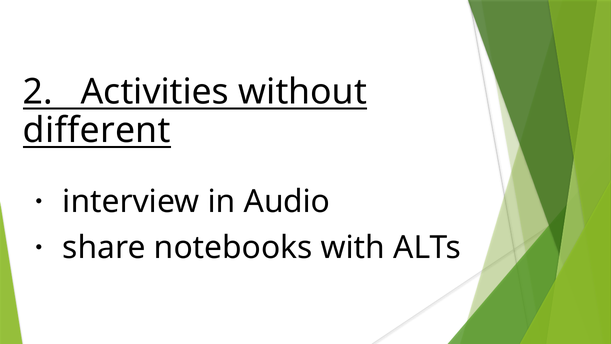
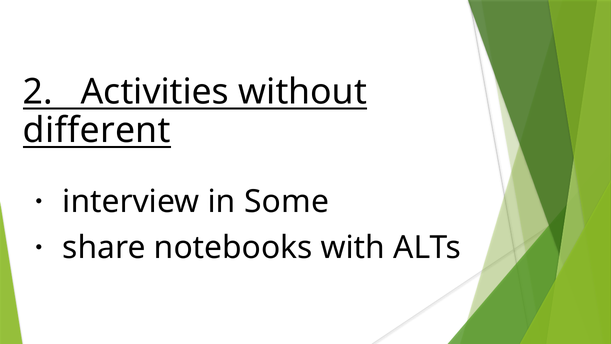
Audio: Audio -> Some
